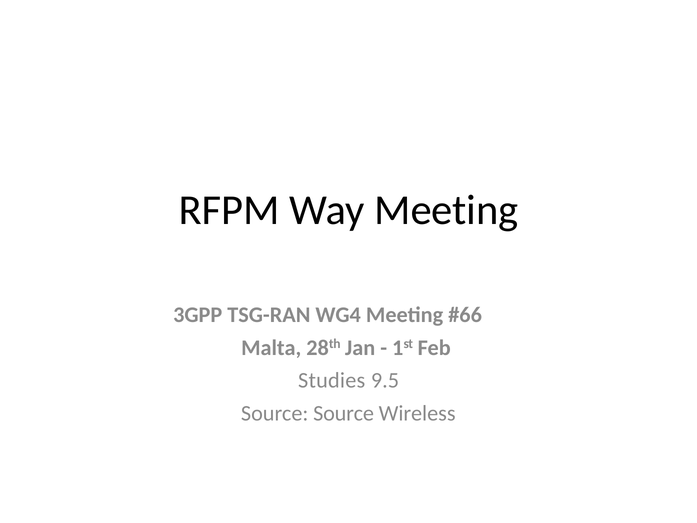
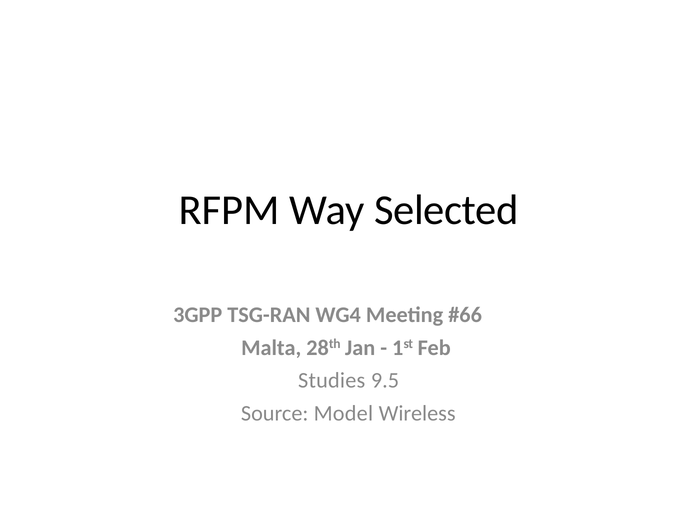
Way Meeting: Meeting -> Selected
Source Source: Source -> Model
